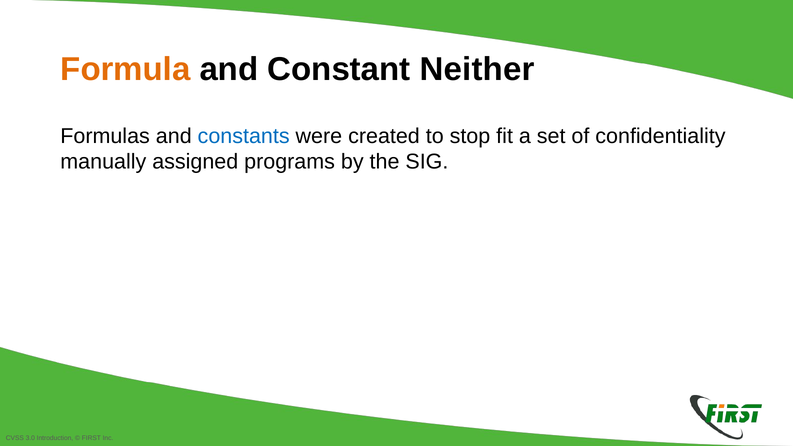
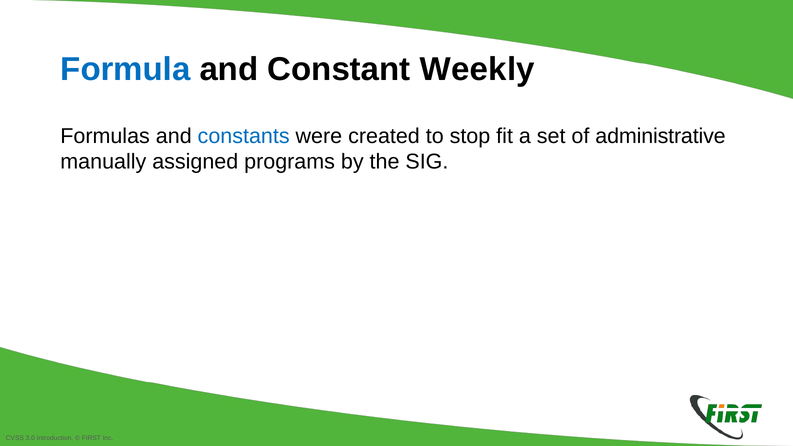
Formula colour: orange -> blue
Neither: Neither -> Weekly
confidentiality: confidentiality -> administrative
